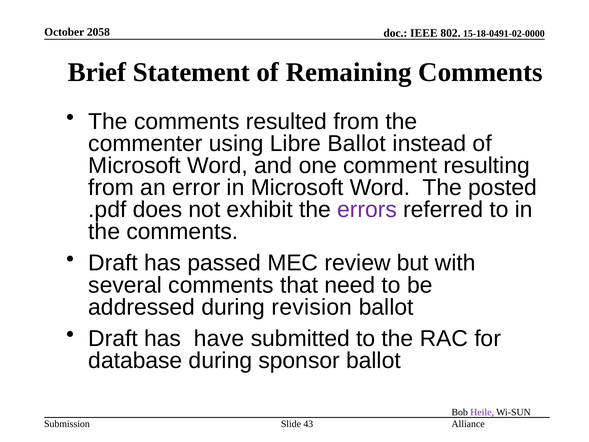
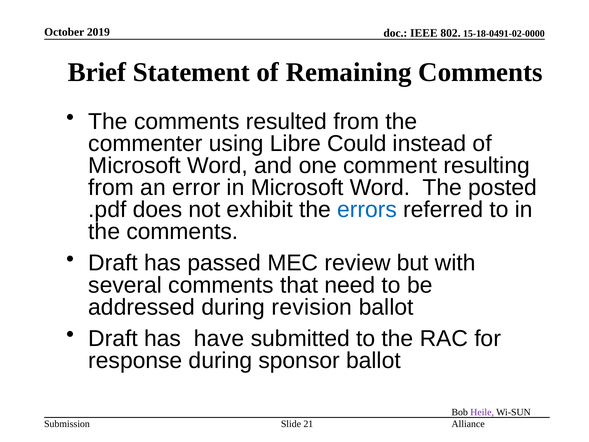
2058: 2058 -> 2019
Libre Ballot: Ballot -> Could
errors colour: purple -> blue
database: database -> response
43: 43 -> 21
